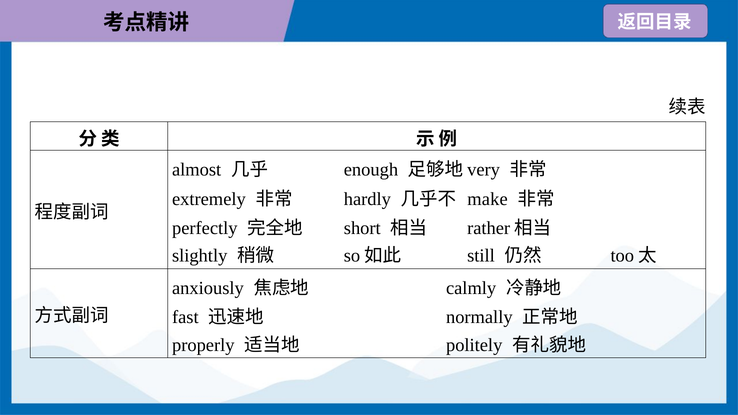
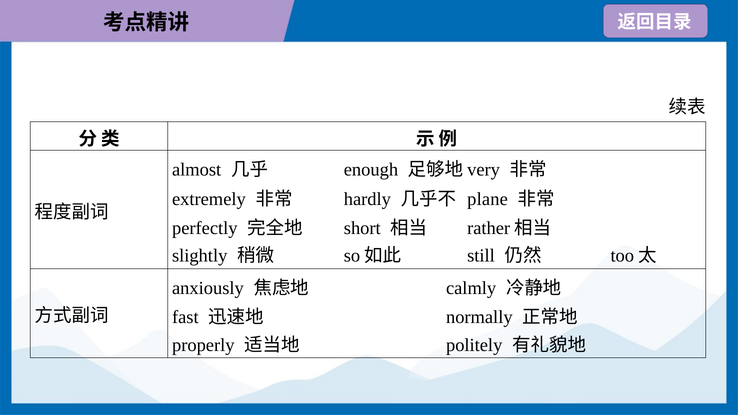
make: make -> plane
